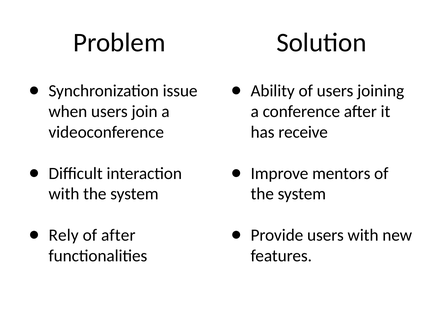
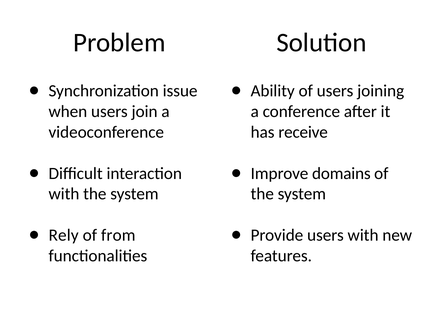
mentors: mentors -> domains
of after: after -> from
